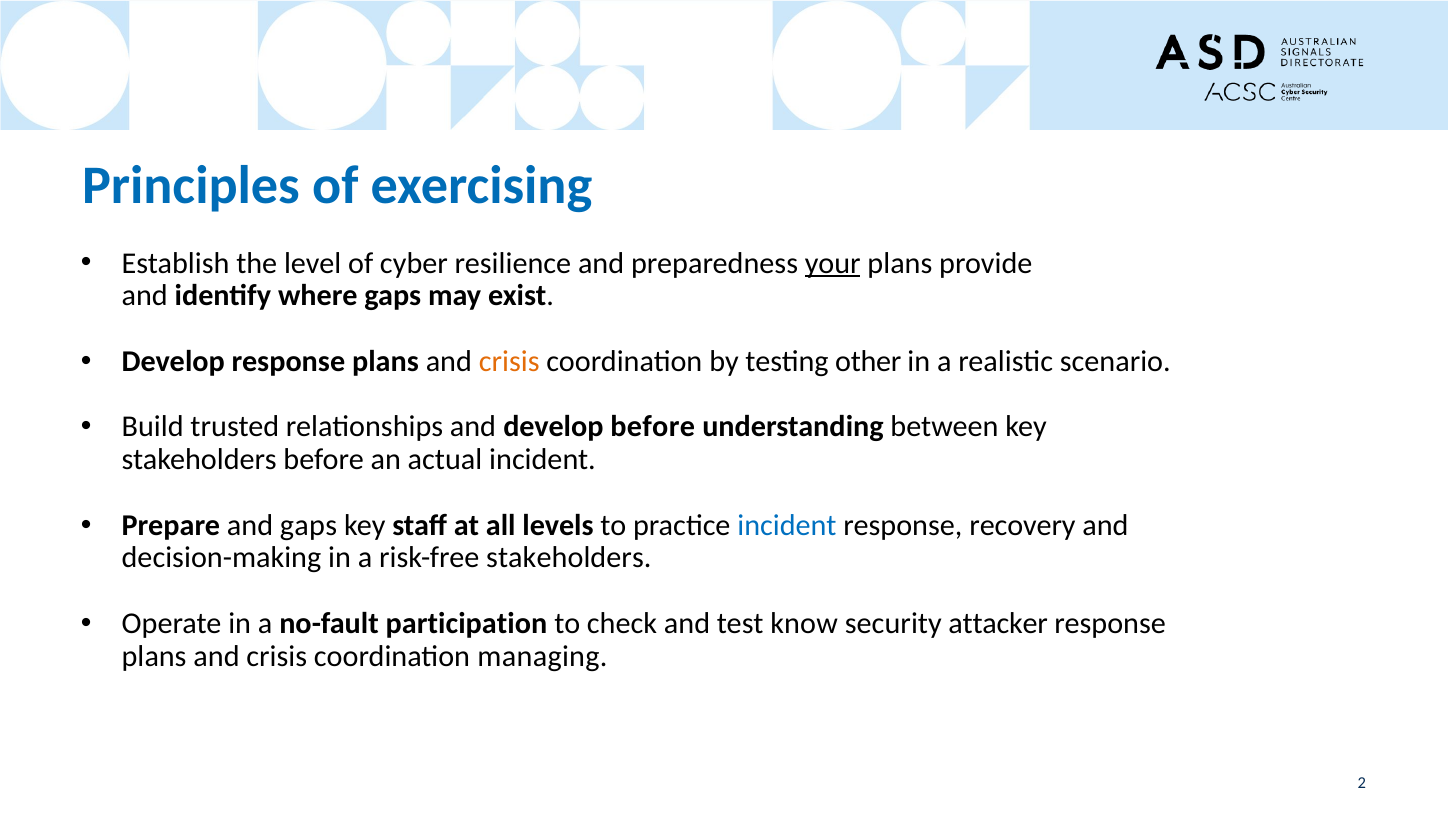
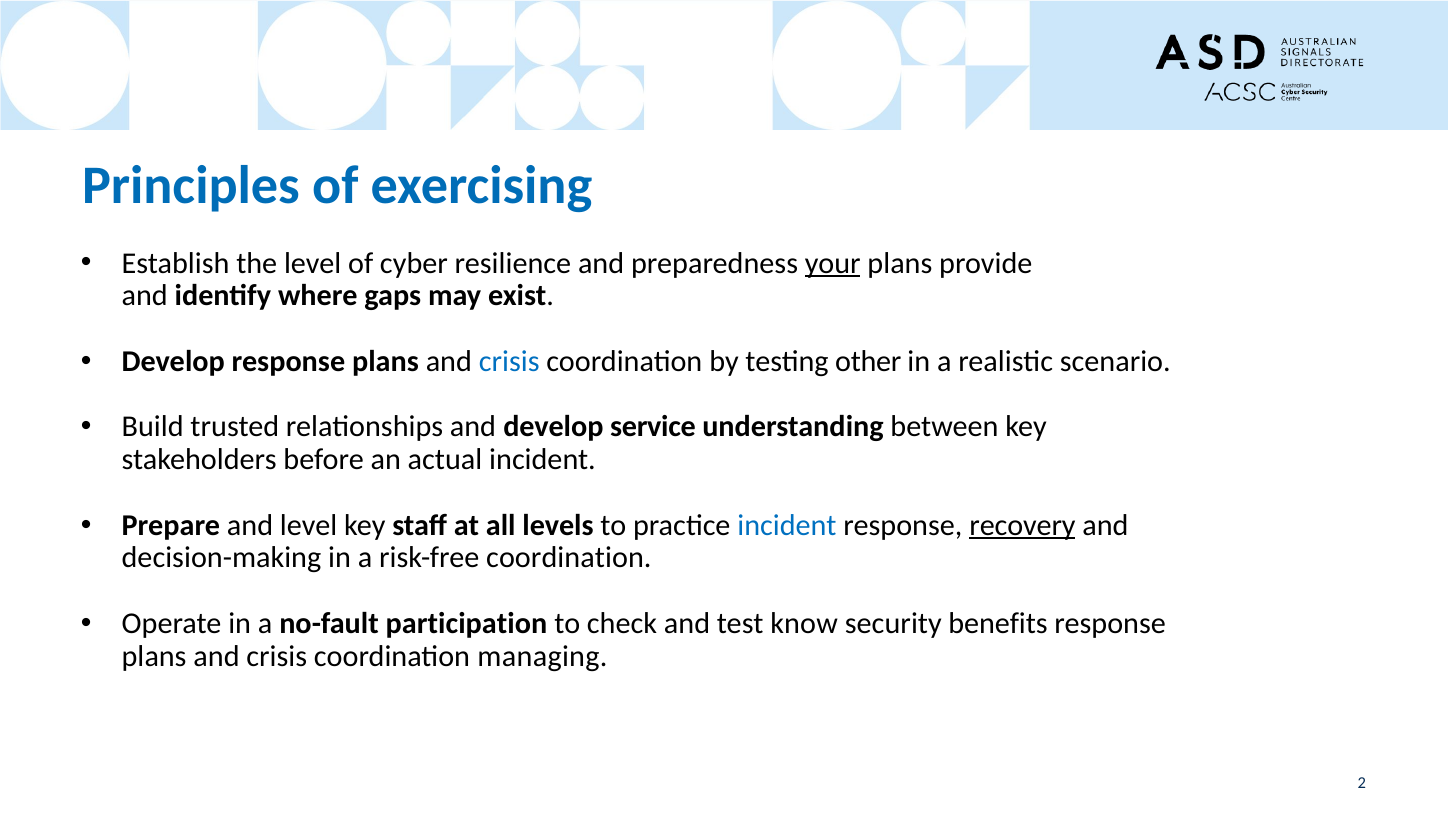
crisis at (509, 362) colour: orange -> blue
develop before: before -> service
and gaps: gaps -> level
recovery underline: none -> present
risk-free stakeholders: stakeholders -> coordination
attacker: attacker -> benefits
